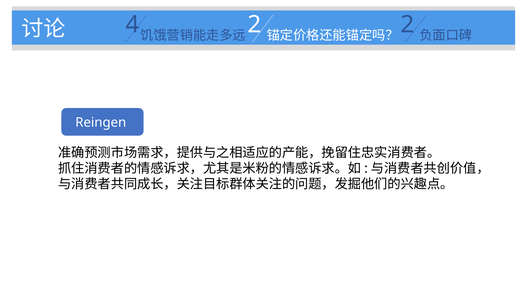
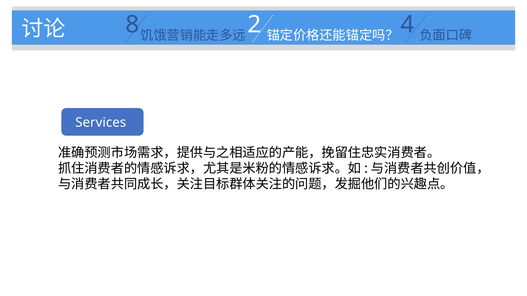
4: 4 -> 8
2 at (407, 25): 2 -> 4
Reingen: Reingen -> Services
